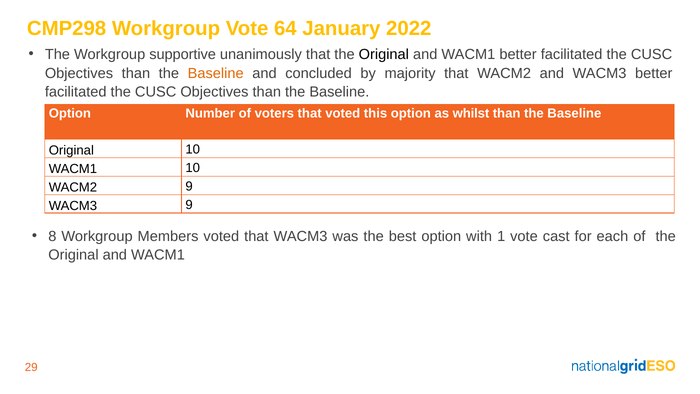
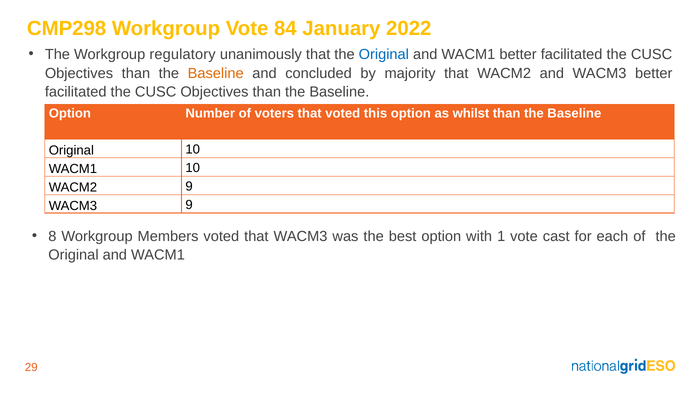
64: 64 -> 84
supportive: supportive -> regulatory
Original at (384, 54) colour: black -> blue
